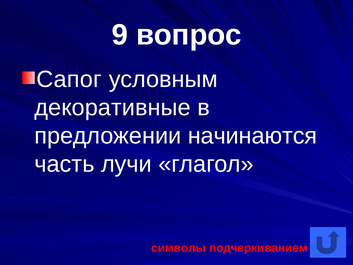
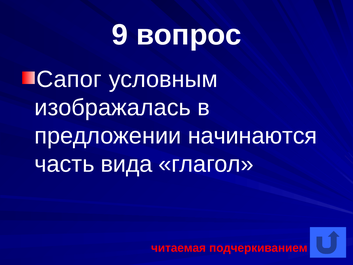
декоративные: декоративные -> изображалась
лучи: лучи -> вида
символы: символы -> читаемая
